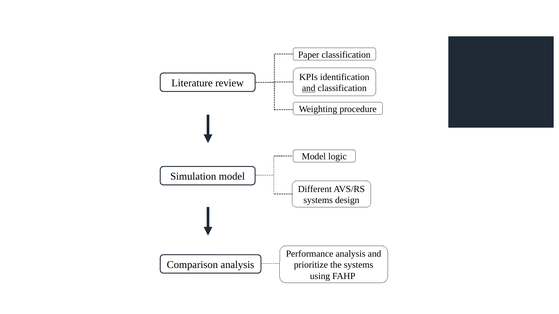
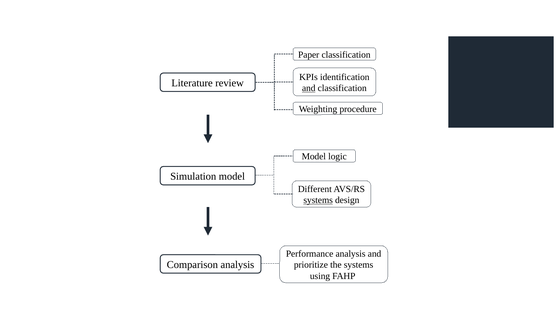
systems at (318, 200) underline: none -> present
